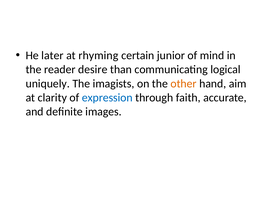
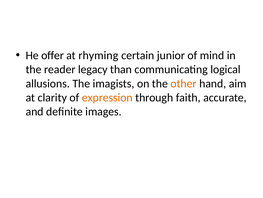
later: later -> offer
desire: desire -> legacy
uniquely: uniquely -> allusions
expression colour: blue -> orange
